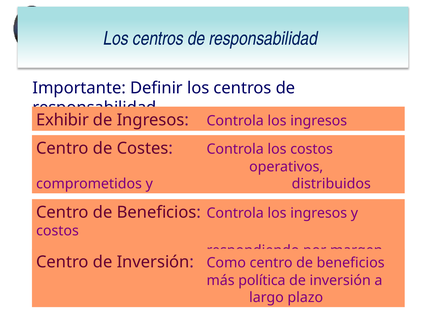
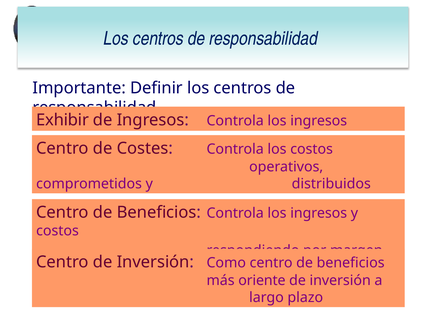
política: política -> oriente
